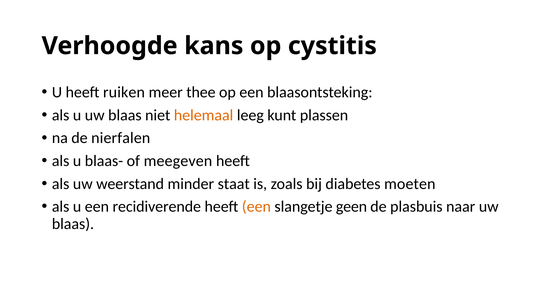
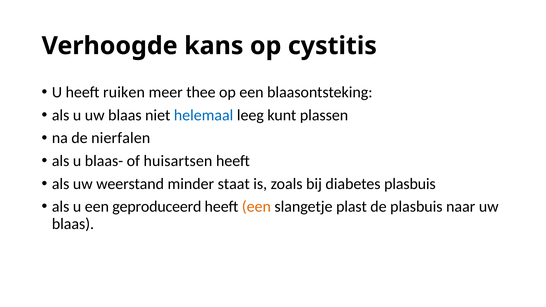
helemaal colour: orange -> blue
meegeven: meegeven -> huisartsen
diabetes moeten: moeten -> plasbuis
recidiverende: recidiverende -> geproduceerd
geen: geen -> plast
